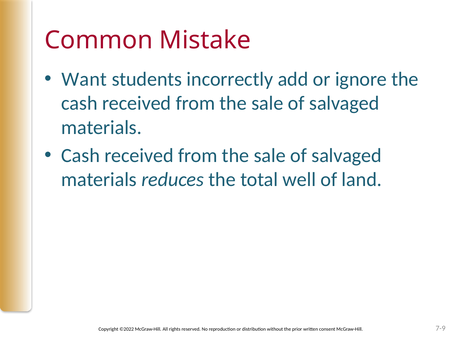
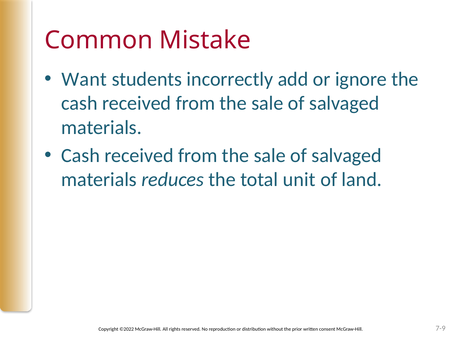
well: well -> unit
